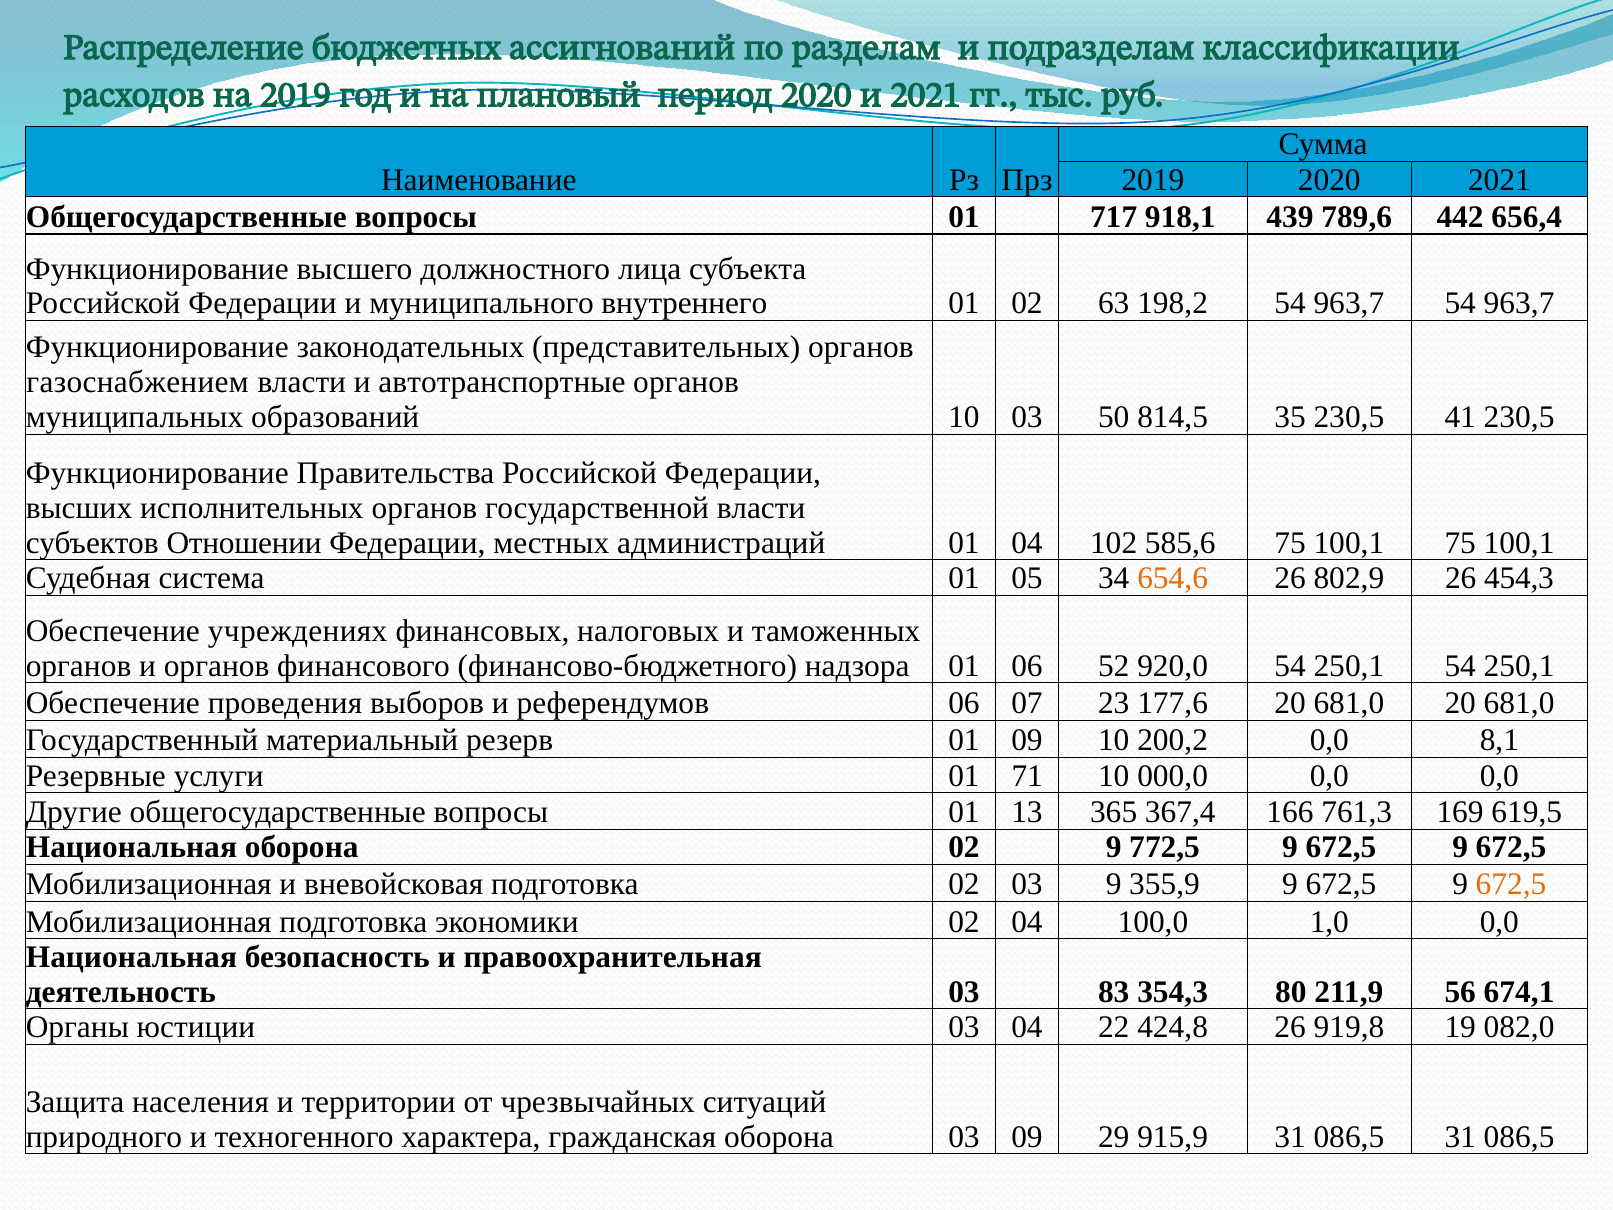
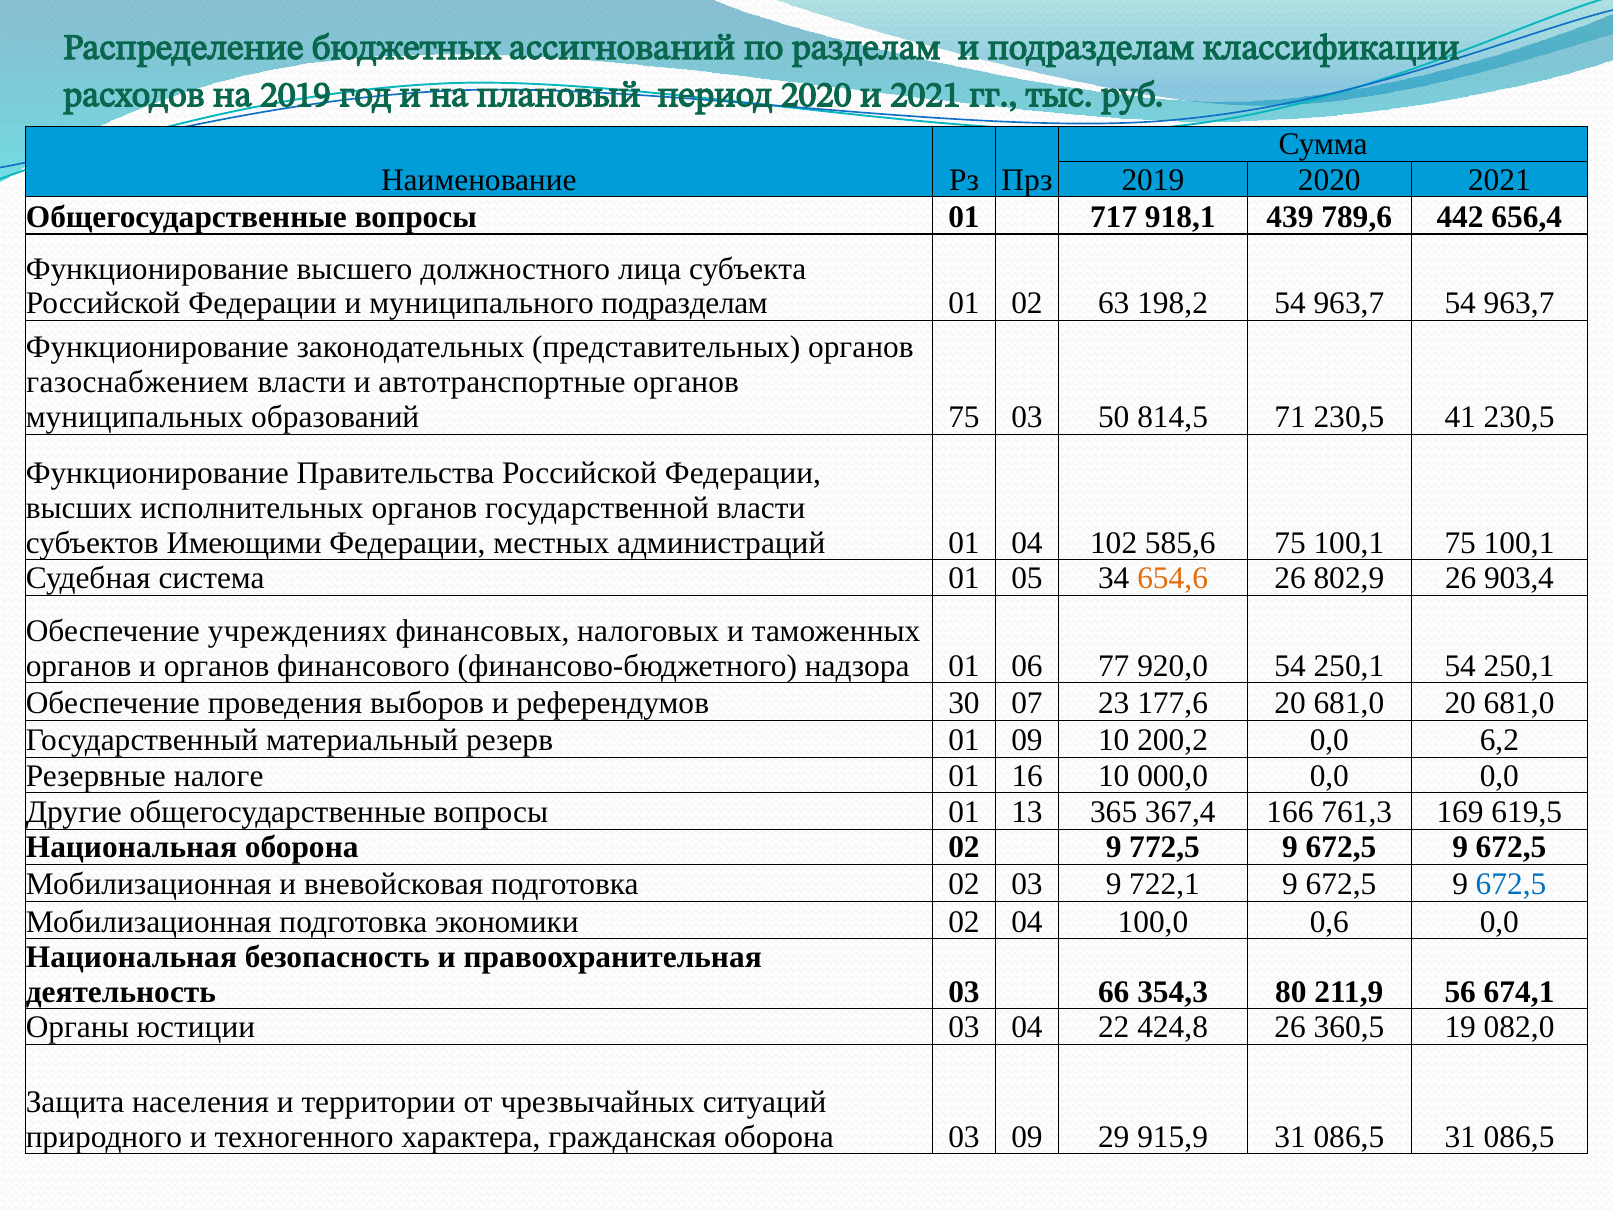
муниципального внутреннего: внутреннего -> подразделам
образований 10: 10 -> 75
35: 35 -> 71
Отношении: Отношении -> Имеющими
454,3: 454,3 -> 903,4
52: 52 -> 77
референдумов 06: 06 -> 30
8,1: 8,1 -> 6,2
услуги: услуги -> налоге
71: 71 -> 16
355,9: 355,9 -> 722,1
672,5 at (1511, 884) colour: orange -> blue
1,0: 1,0 -> 0,6
83: 83 -> 66
919,8: 919,8 -> 360,5
